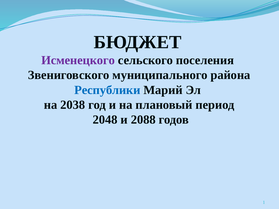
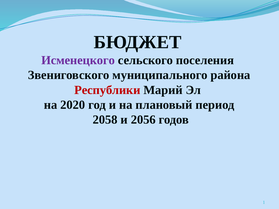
Республики colour: blue -> red
2038: 2038 -> 2020
2048: 2048 -> 2058
2088: 2088 -> 2056
